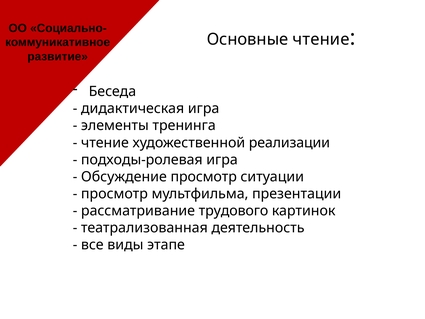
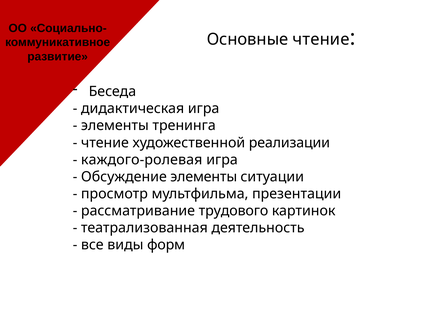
подходы-ролевая: подходы-ролевая -> каждого-ролевая
Обсуждение просмотр: просмотр -> элементы
этапе: этапе -> форм
